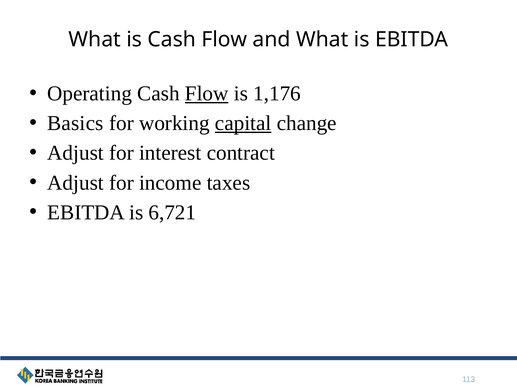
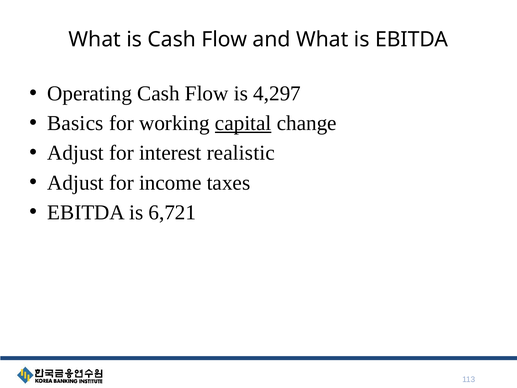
Flow at (207, 94) underline: present -> none
1,176: 1,176 -> 4,297
contract: contract -> realistic
